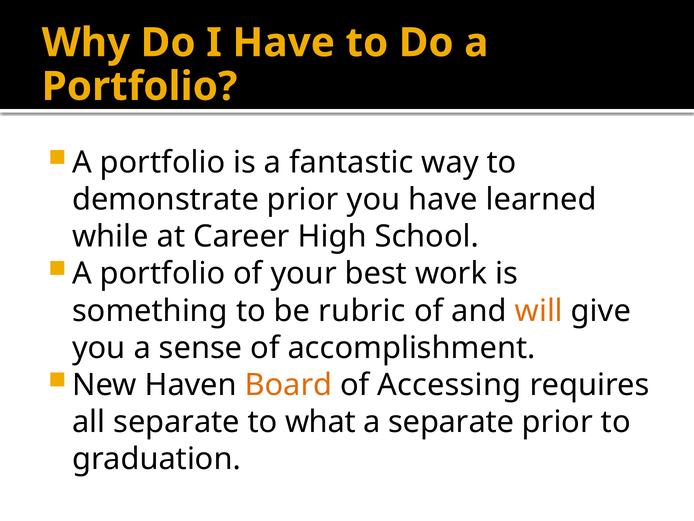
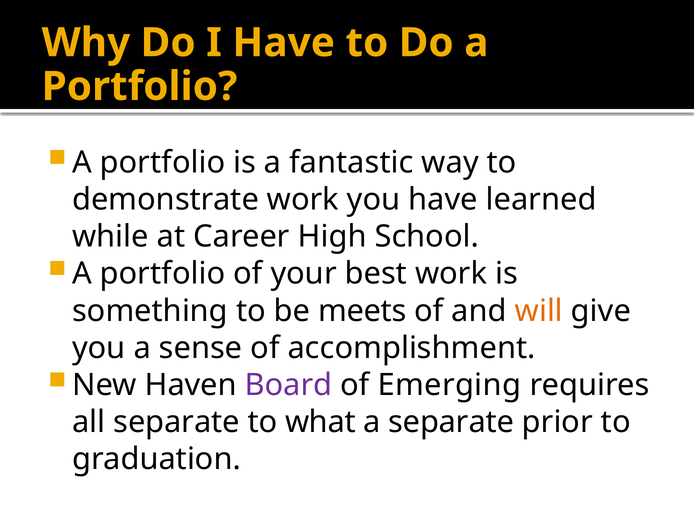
demonstrate prior: prior -> work
rubric: rubric -> meets
Board colour: orange -> purple
Accessing: Accessing -> Emerging
